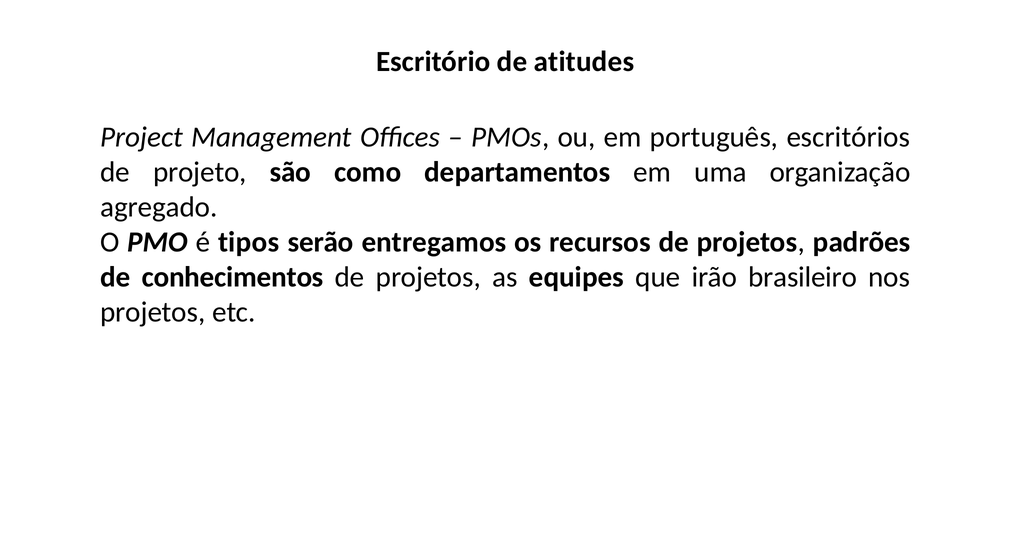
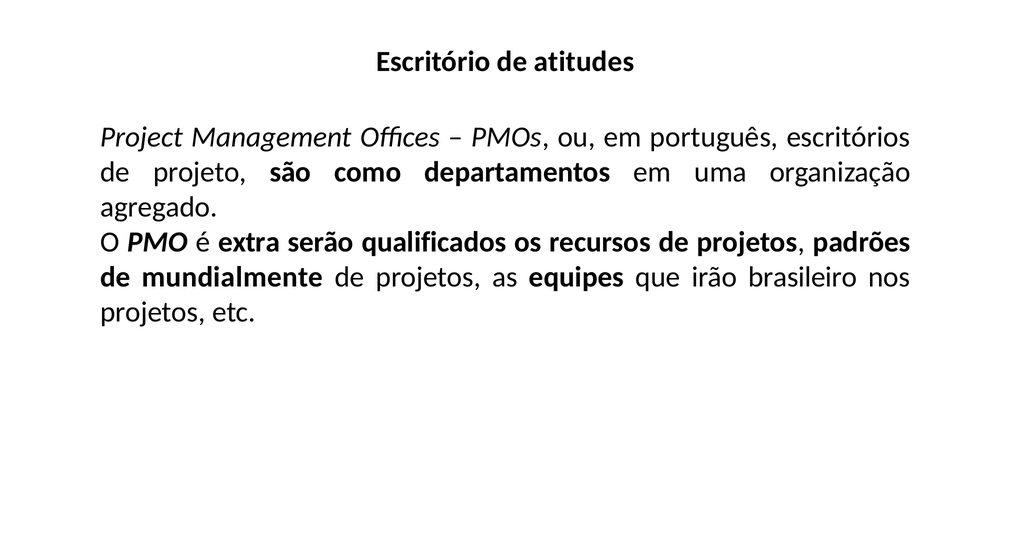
tipos: tipos -> extra
entregamos: entregamos -> qualificados
conhecimentos: conhecimentos -> mundialmente
